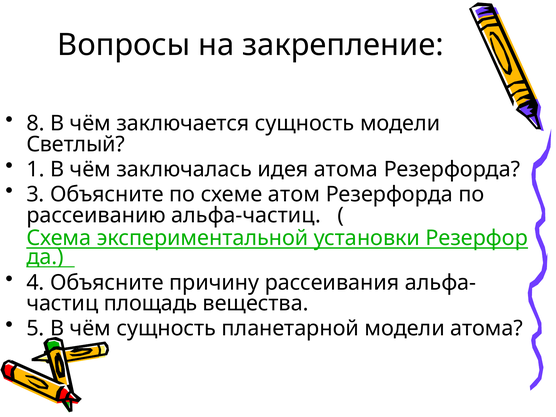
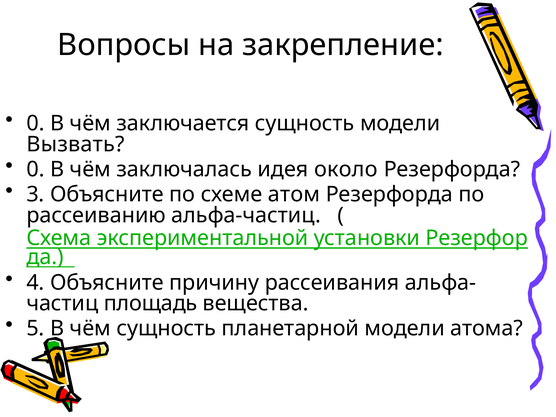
8 at (35, 123): 8 -> 0
Светлый: Светлый -> Вызвать
1 at (35, 169): 1 -> 0
идея атома: атома -> около
